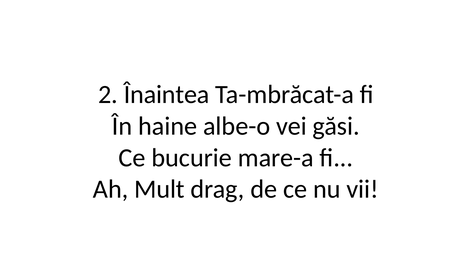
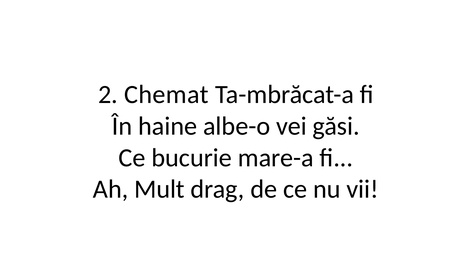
Înaintea: Înaintea -> Chemat
